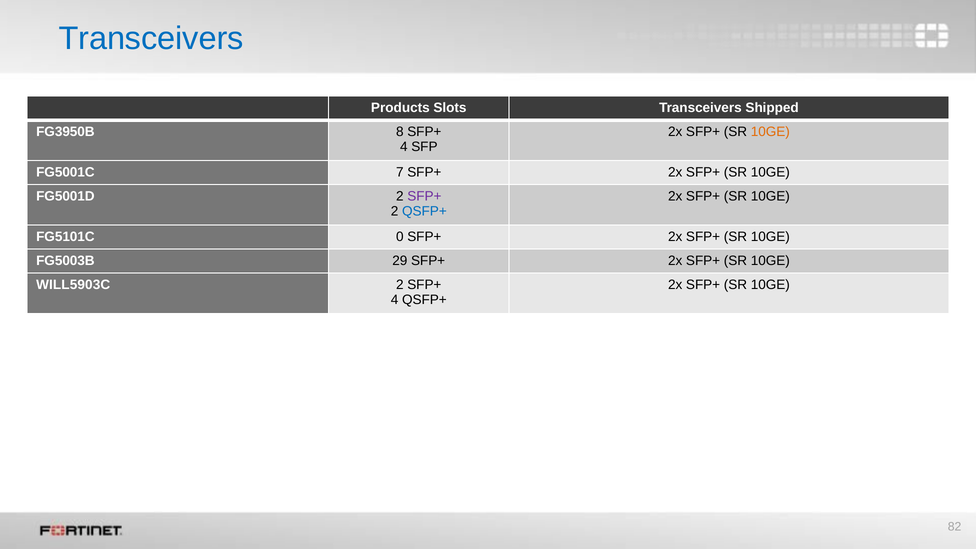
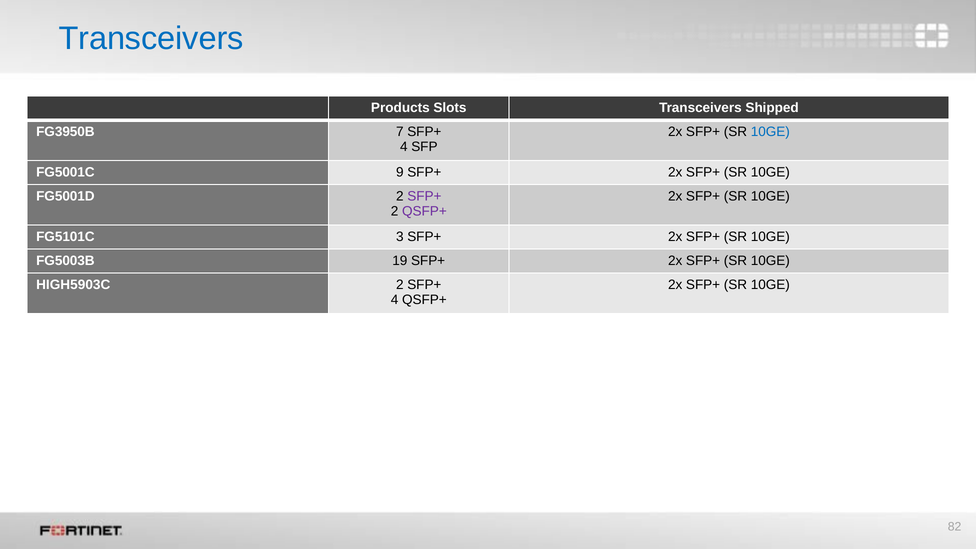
8: 8 -> 7
10GE at (770, 132) colour: orange -> blue
7: 7 -> 9
QSFP+ at (424, 211) colour: blue -> purple
0: 0 -> 3
29: 29 -> 19
WILL5903C: WILL5903C -> HIGH5903C
